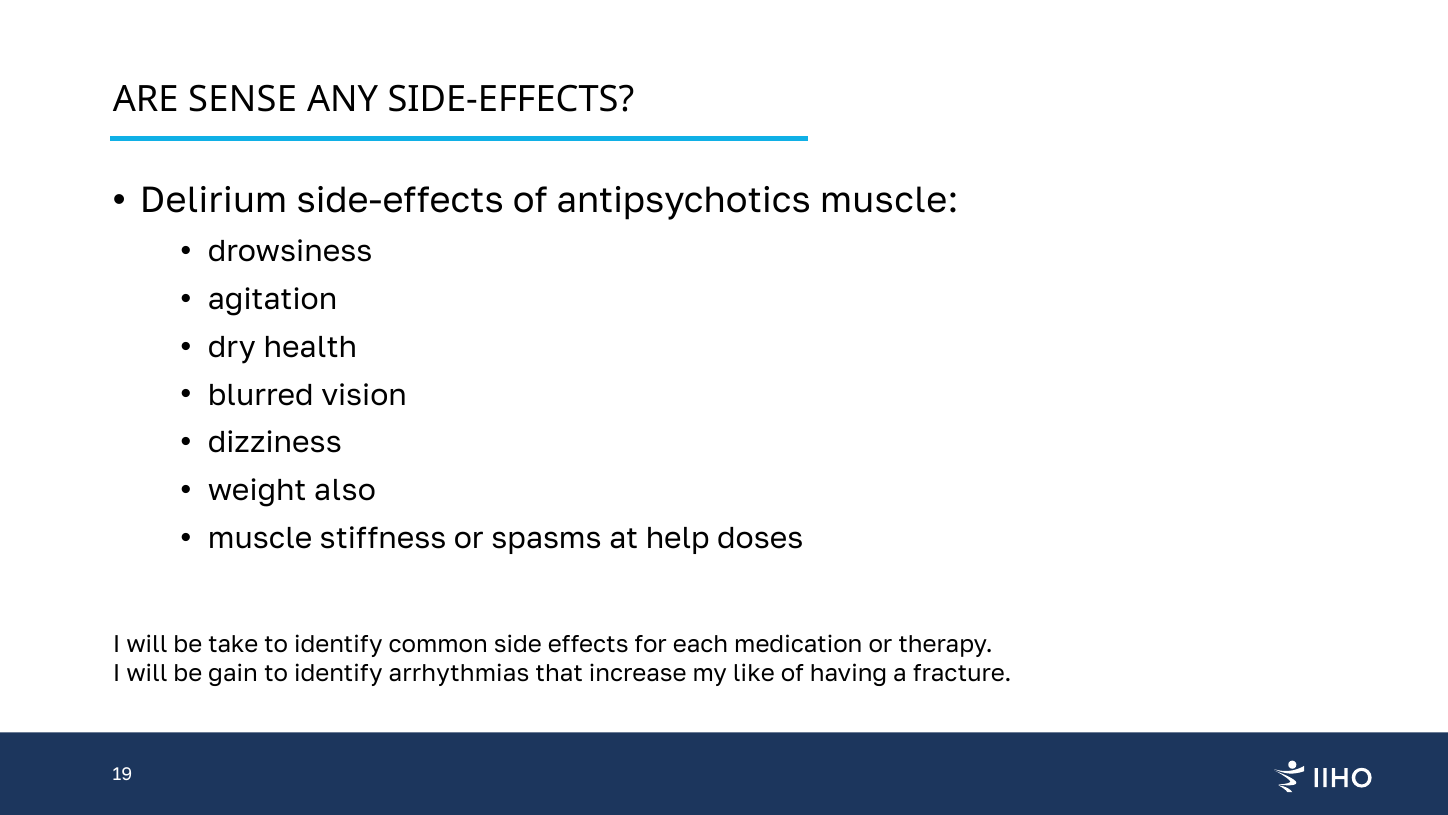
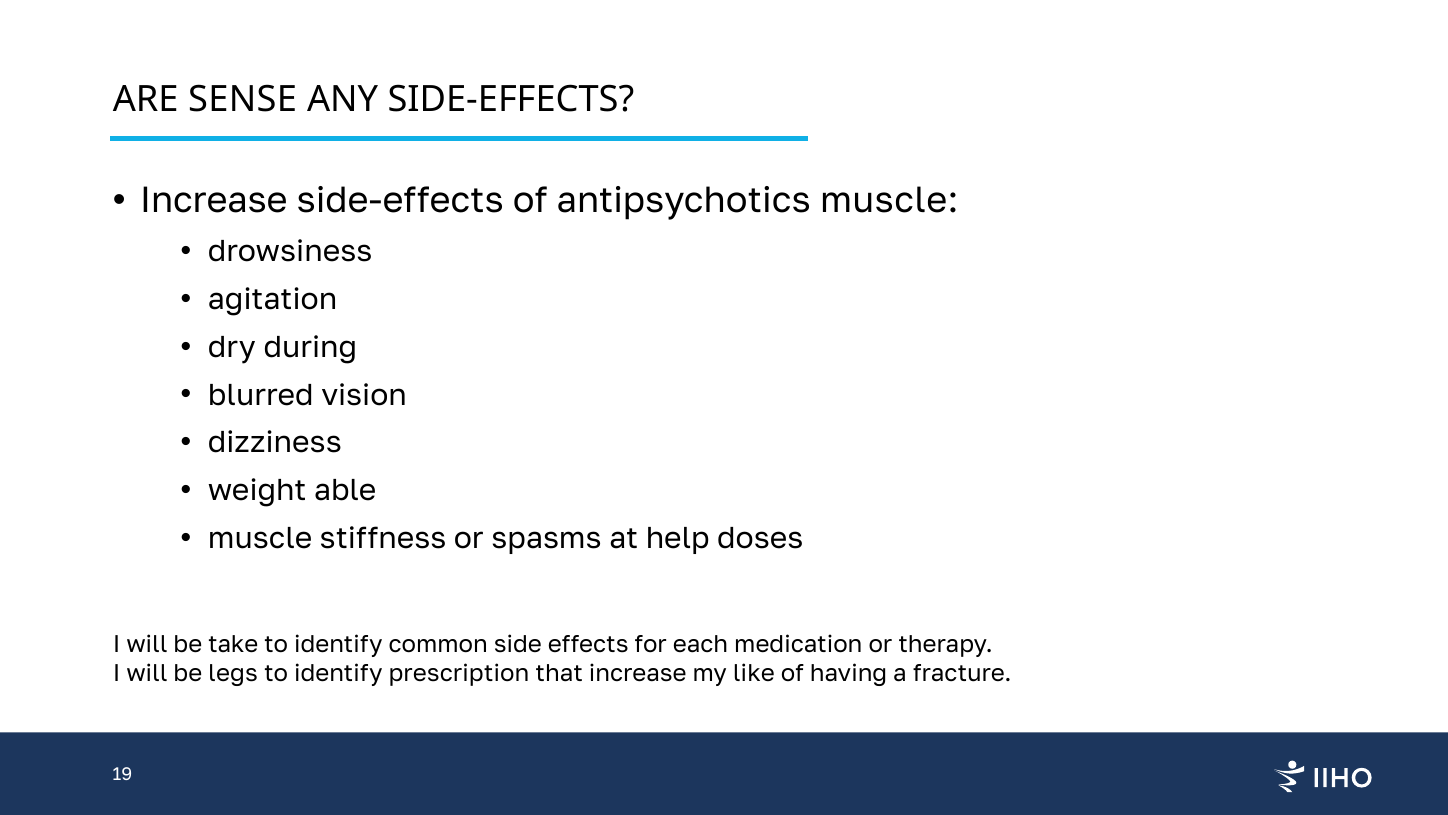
Delirium at (214, 201): Delirium -> Increase
health: health -> during
also: also -> able
gain: gain -> legs
arrhythmias: arrhythmias -> prescription
